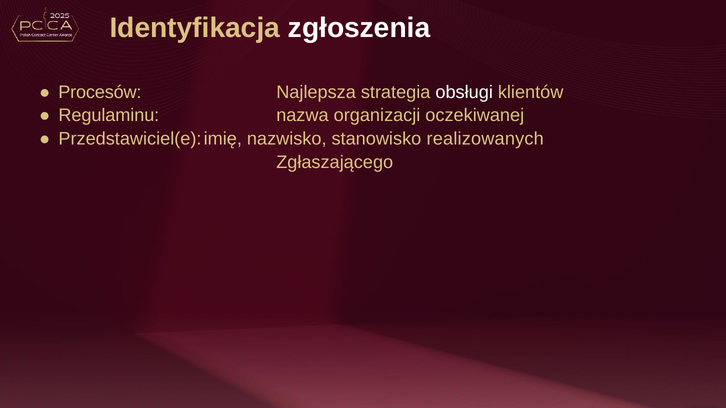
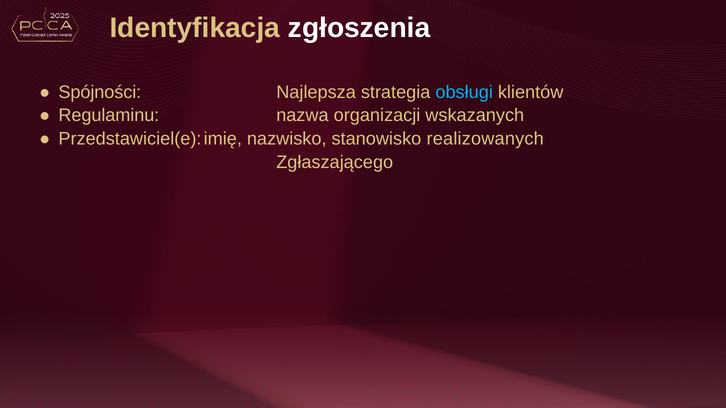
Procesów: Procesów -> Spójności
obsługi colour: white -> light blue
oczekiwanej: oczekiwanej -> wskazanych
